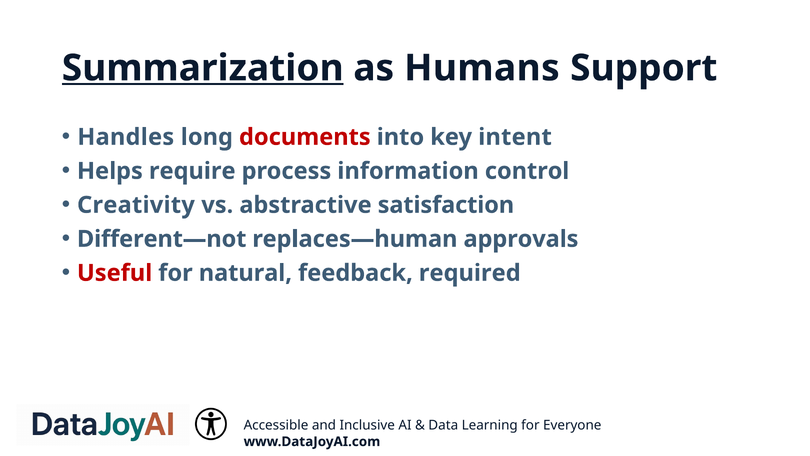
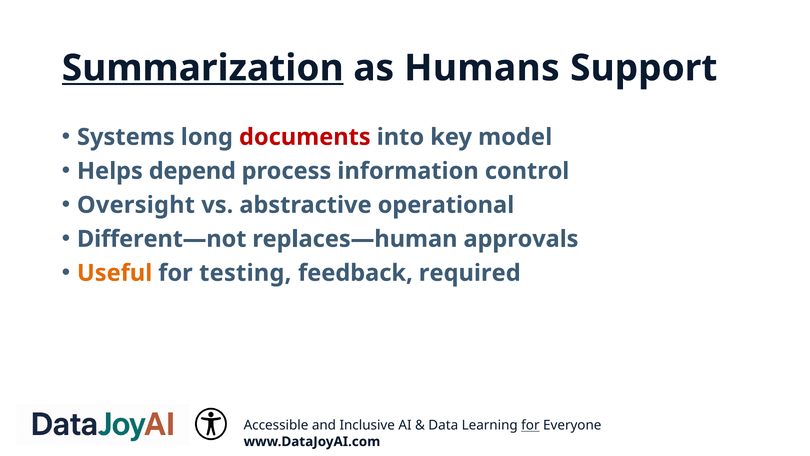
Handles: Handles -> Systems
intent: intent -> model
require: require -> depend
Creativity: Creativity -> Oversight
satisfaction: satisfaction -> operational
Useful colour: red -> orange
natural: natural -> testing
for at (530, 425) underline: none -> present
